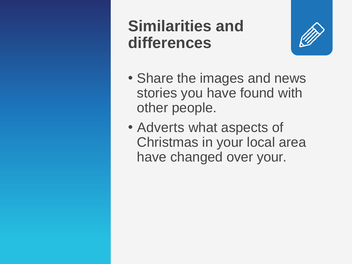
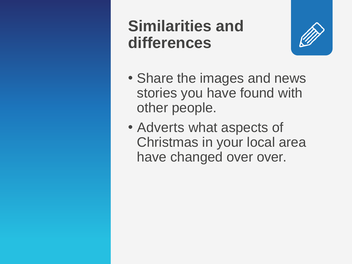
over your: your -> over
